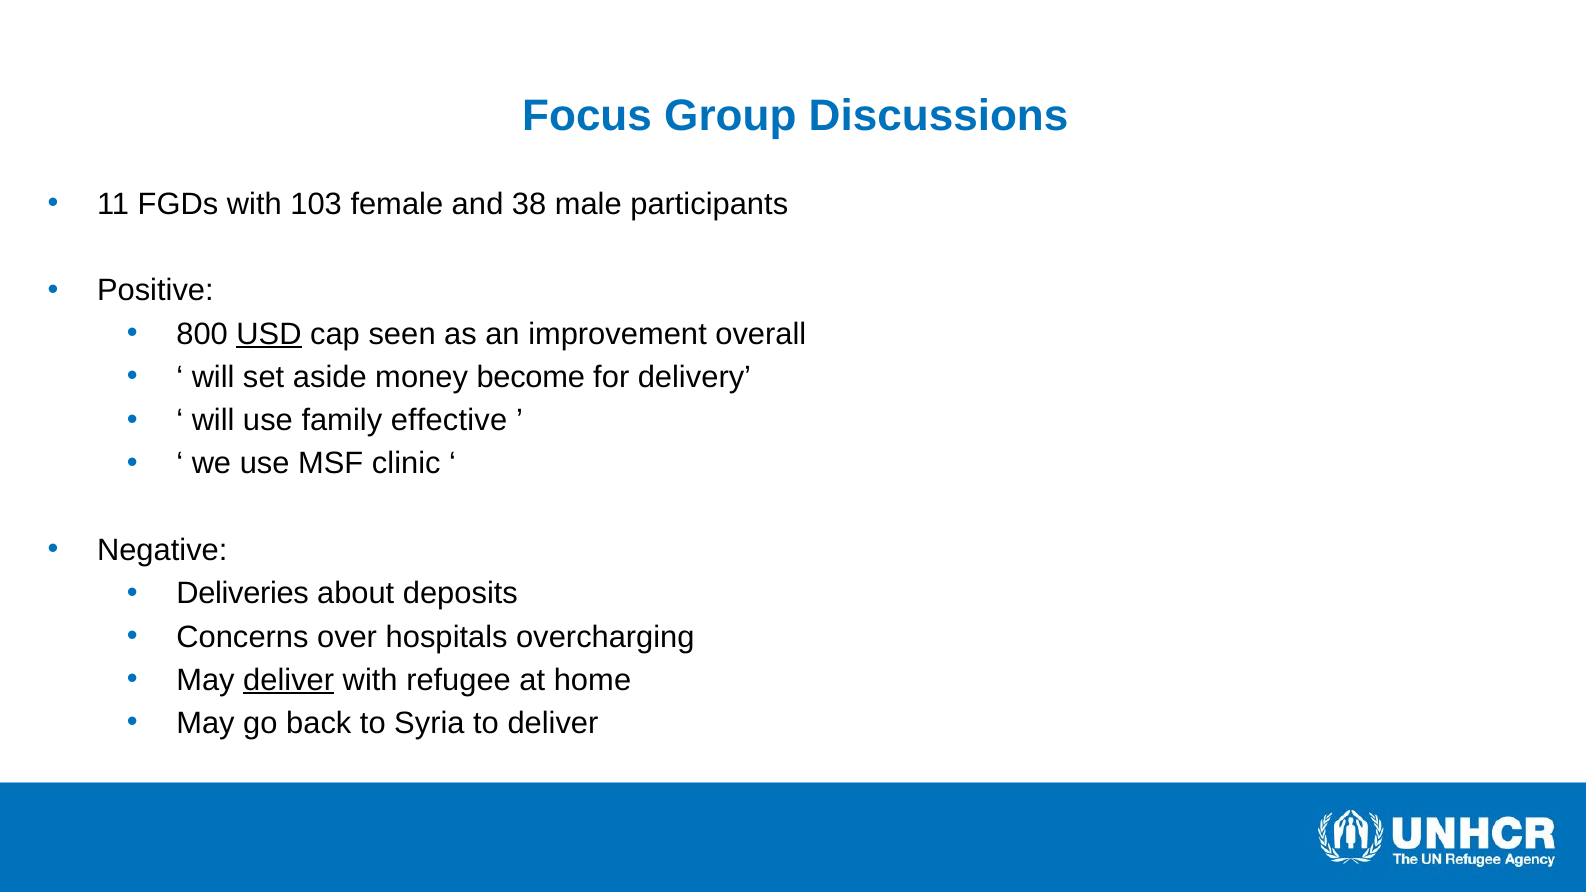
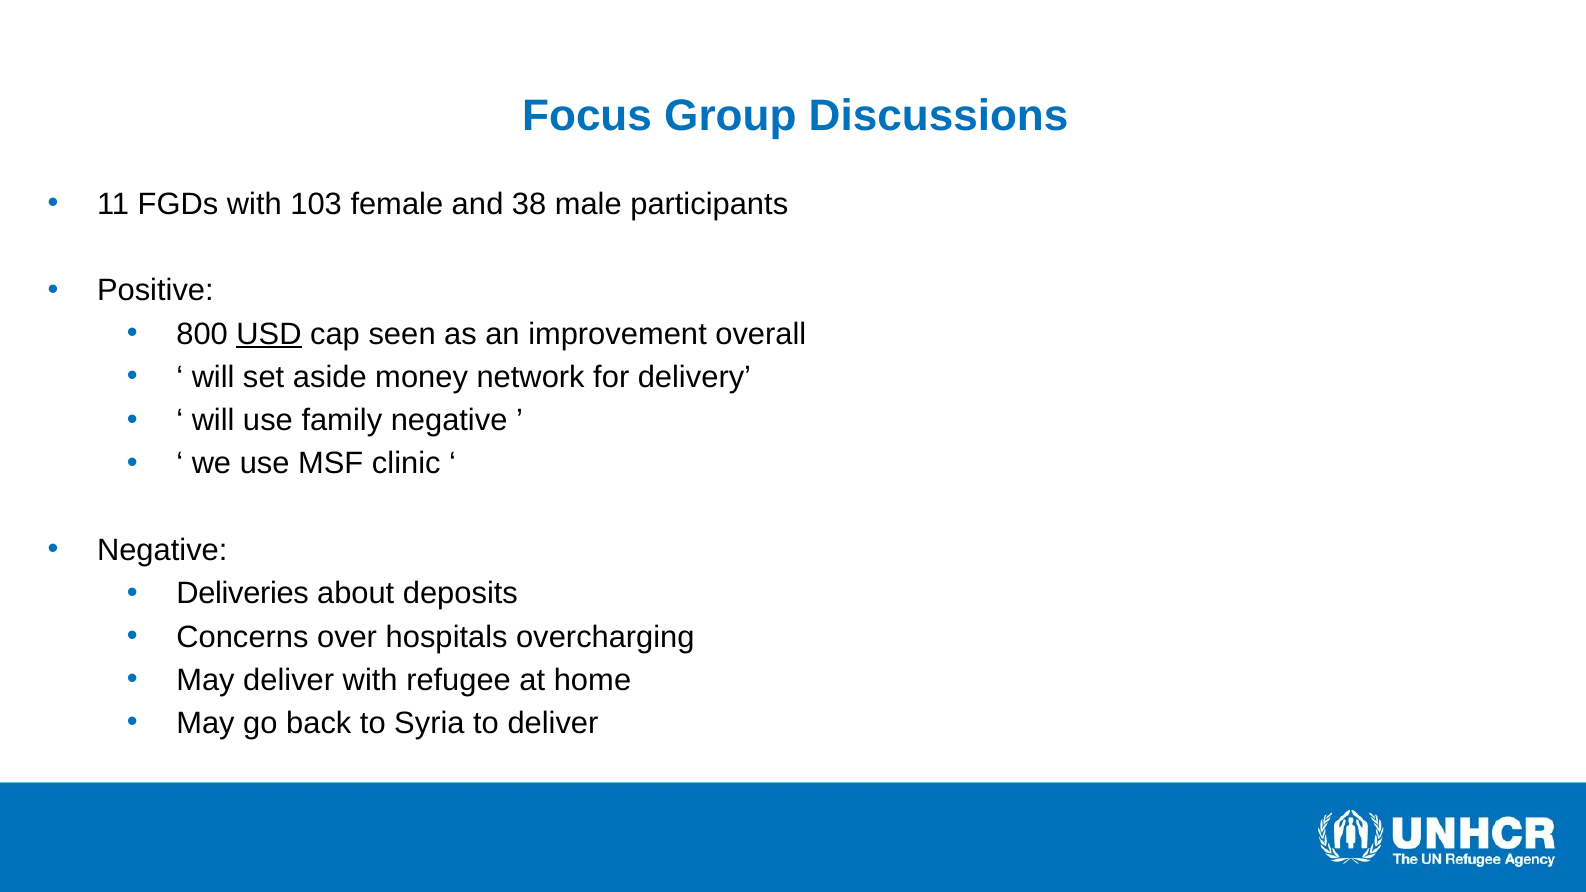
become: become -> network
family effective: effective -> negative
deliver at (289, 680) underline: present -> none
